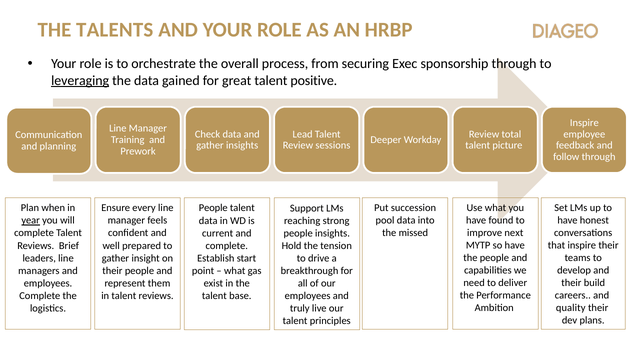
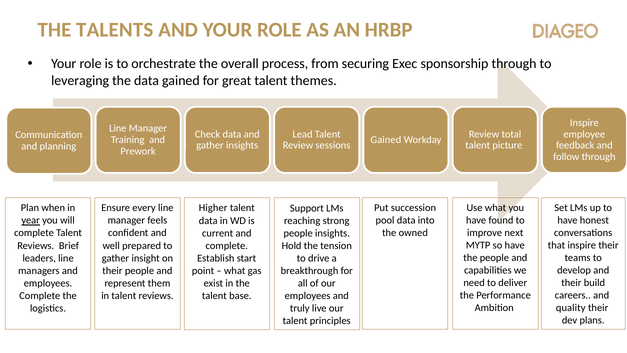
leveraging underline: present -> none
positive: positive -> themes
Deeper at (386, 140): Deeper -> Gained
People at (213, 208): People -> Higher
missed: missed -> owned
